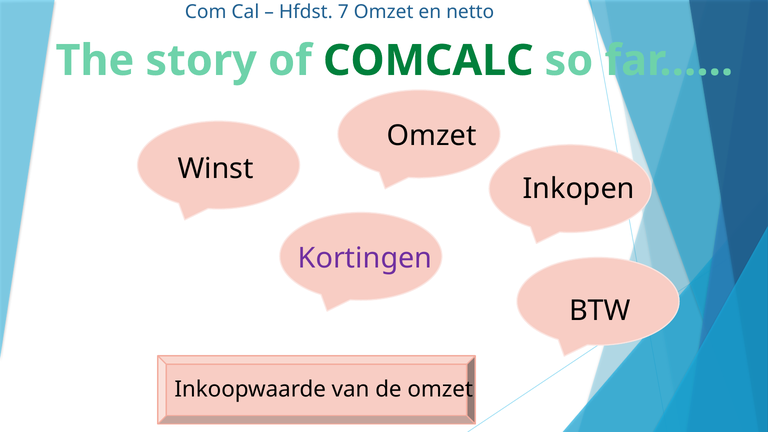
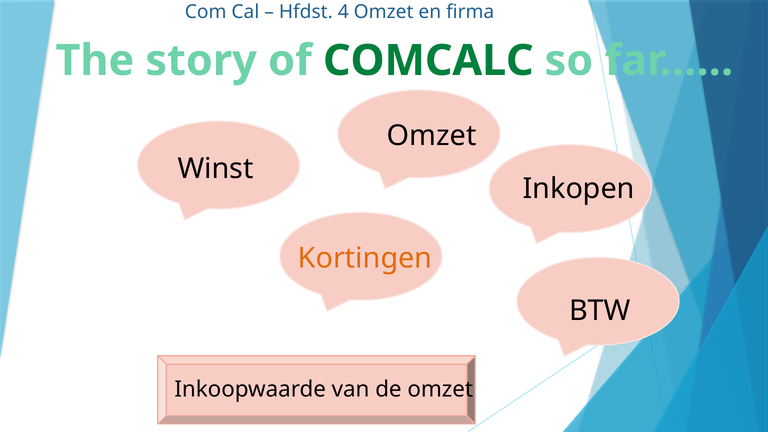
7: 7 -> 4
netto: netto -> firma
Kortingen colour: purple -> orange
